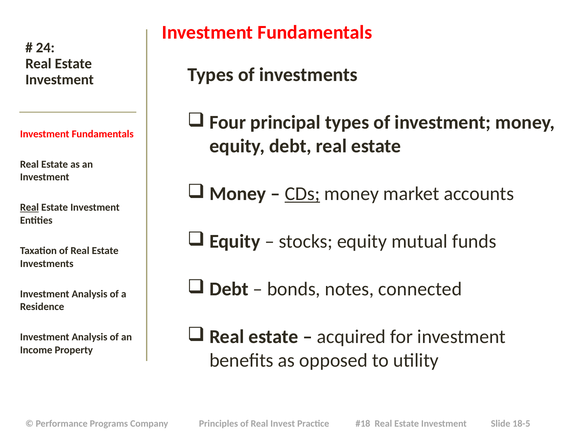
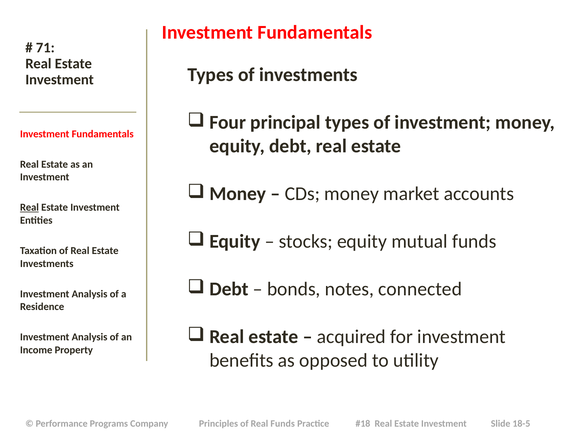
24: 24 -> 71
CDs underline: present -> none
Real Invest: Invest -> Funds
